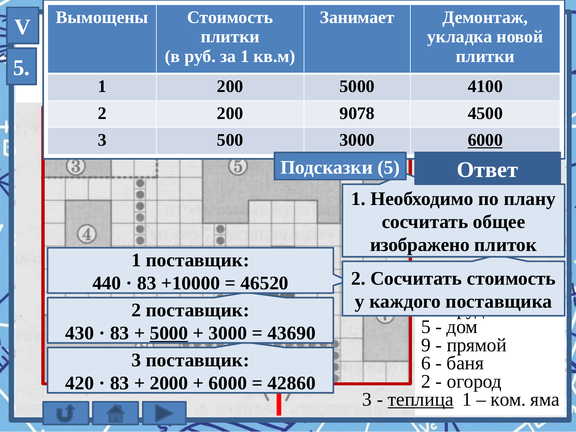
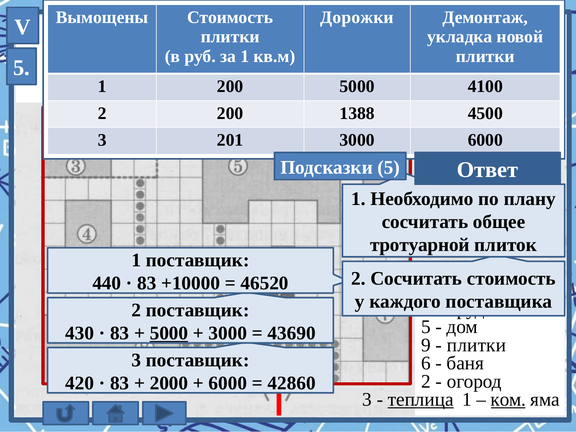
Занимает: Занимает -> Дорожки
9078: 9078 -> 1388
500: 500 -> 201
6000 at (485, 140) underline: present -> none
изображено: изображено -> тротуарной
прямой at (477, 345): прямой -> плитки
ком underline: none -> present
